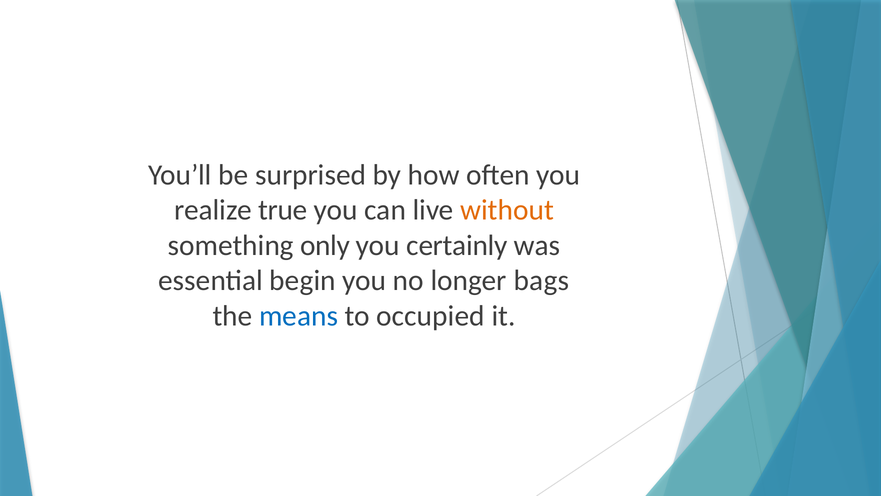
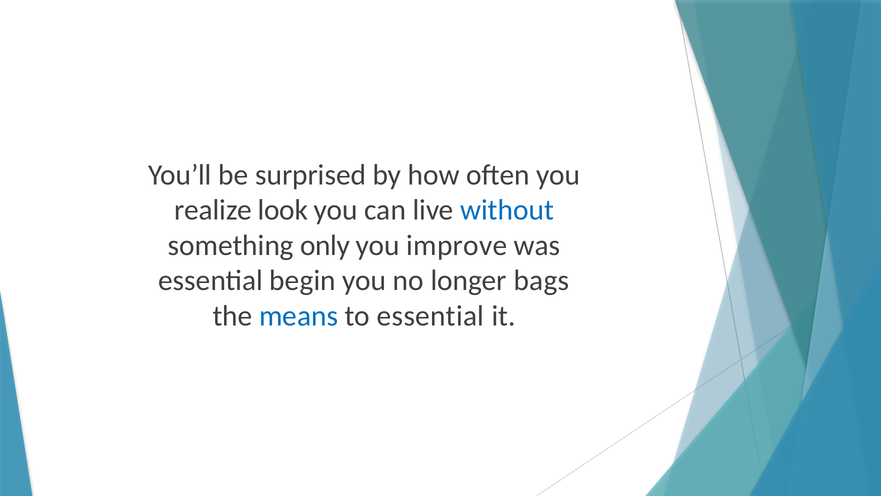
true: true -> look
without colour: orange -> blue
certainly: certainly -> improve
to occupied: occupied -> essential
